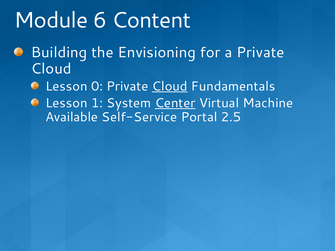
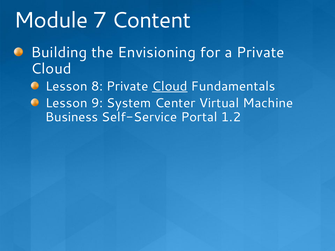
6: 6 -> 7
0: 0 -> 8
1: 1 -> 9
Center underline: present -> none
Available: Available -> Business
2.5: 2.5 -> 1.2
